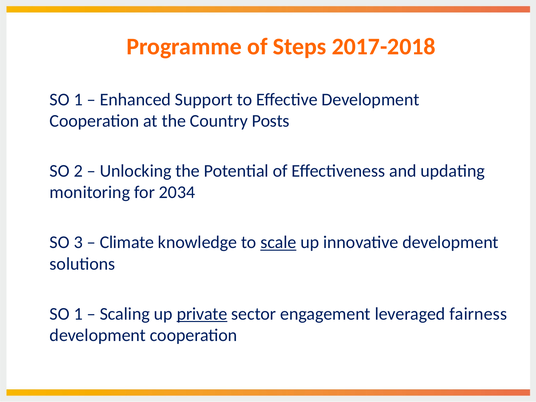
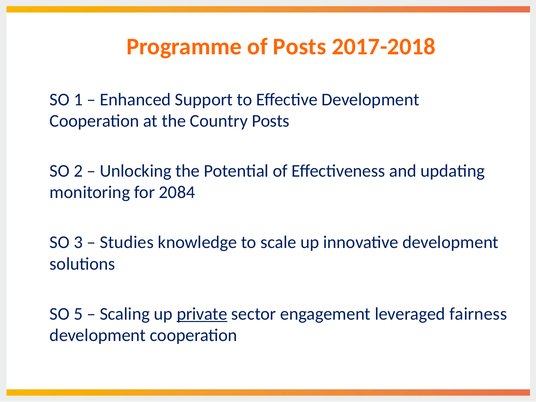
of Steps: Steps -> Posts
2034: 2034 -> 2084
Climate: Climate -> Studies
scale underline: present -> none
1 at (78, 314): 1 -> 5
